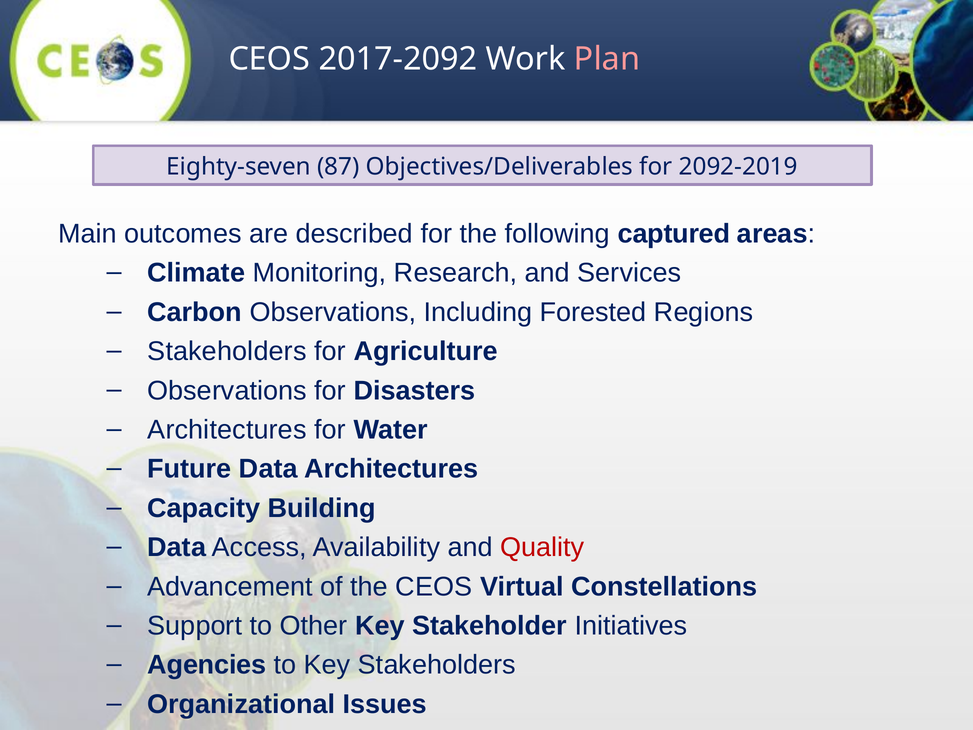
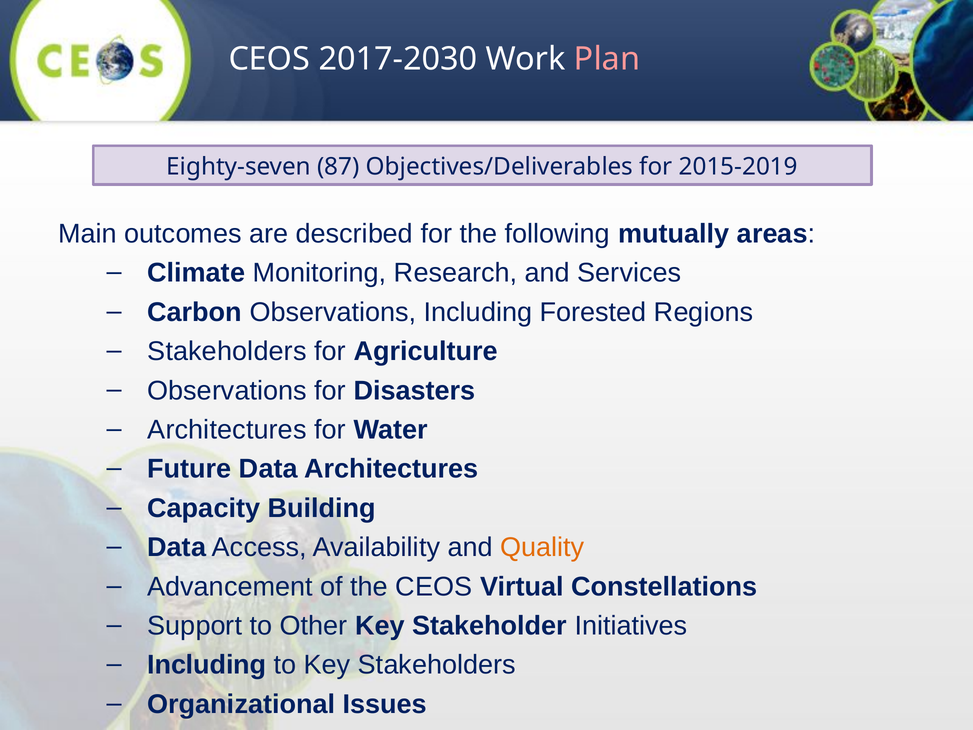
2017-2092: 2017-2092 -> 2017-2030
2092-2019: 2092-2019 -> 2015-2019
captured: captured -> mutually
Quality colour: red -> orange
Agencies at (207, 665): Agencies -> Including
